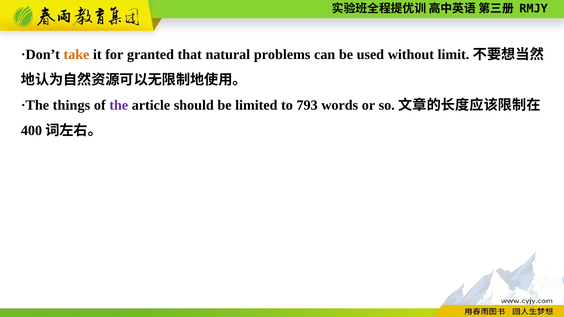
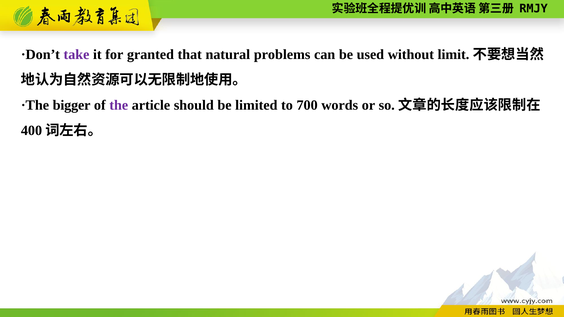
take colour: orange -> purple
things: things -> bigger
793: 793 -> 700
